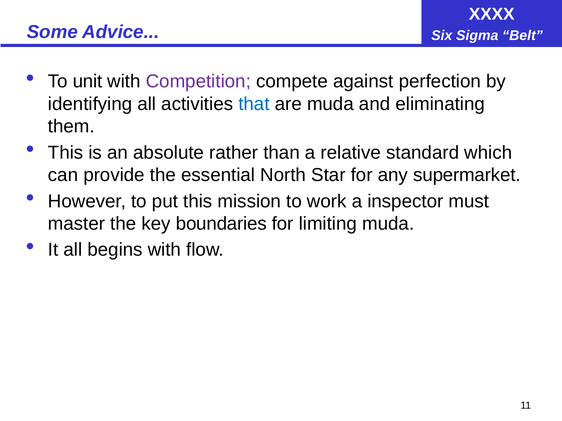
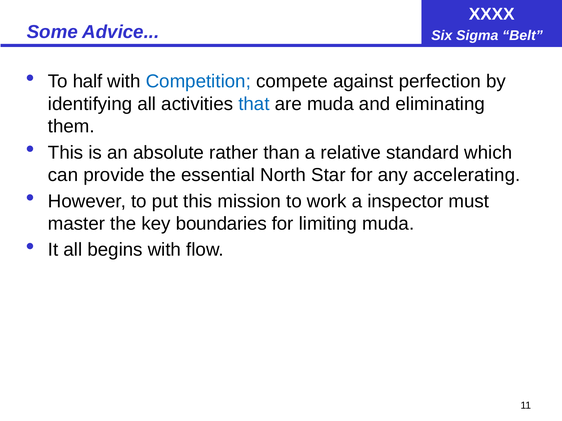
unit: unit -> half
Competition colour: purple -> blue
supermarket: supermarket -> accelerating
